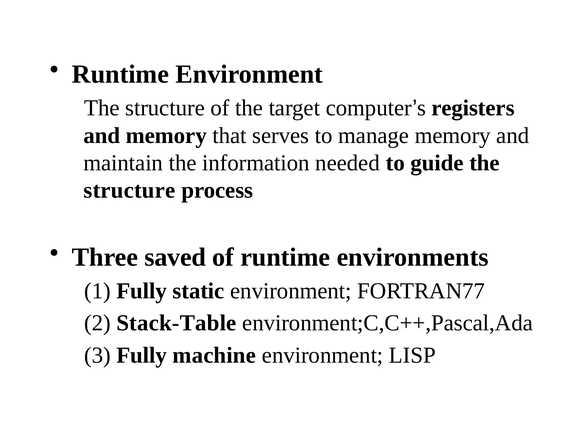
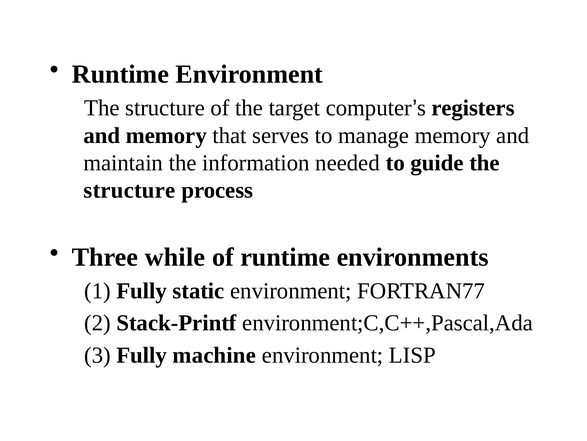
saved: saved -> while
Stack-Table: Stack-Table -> Stack-Printf
